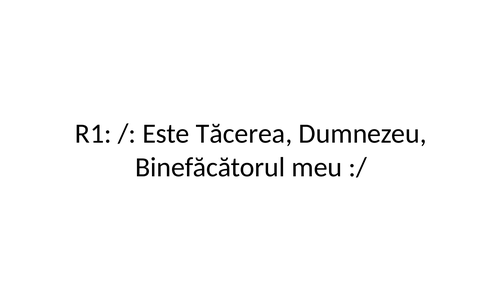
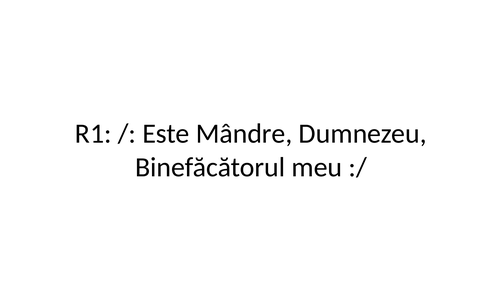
Tăcerea: Tăcerea -> Mândre
